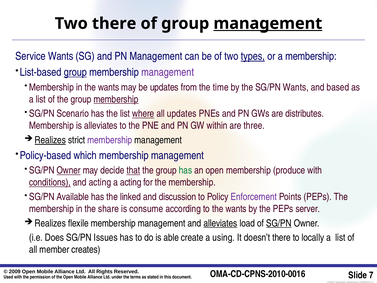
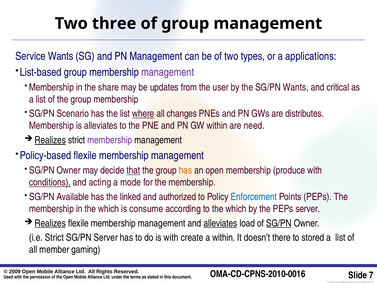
Two there: there -> three
management at (268, 23) underline: present -> none
types underline: present -> none
a membership: membership -> applications
group at (75, 72) underline: present -> none
in the wants: wants -> share
time: time -> user
based: based -> critical
membership at (116, 99) underline: present -> none
all updates: updates -> changes
three: three -> need
Policy-based which: which -> flexile
Owner at (69, 170) underline: present -> none
has at (186, 170) colour: green -> orange
a acting: acting -> mode
discussion: discussion -> authorized
Enforcement colour: purple -> blue
in the share: share -> which
to the wants: wants -> which
Realizes at (50, 223) underline: none -> present
i.e Does: Does -> Strict
SG/PN Issues: Issues -> Server
is able: able -> with
a using: using -> within
locally: locally -> stored
creates: creates -> gaming
